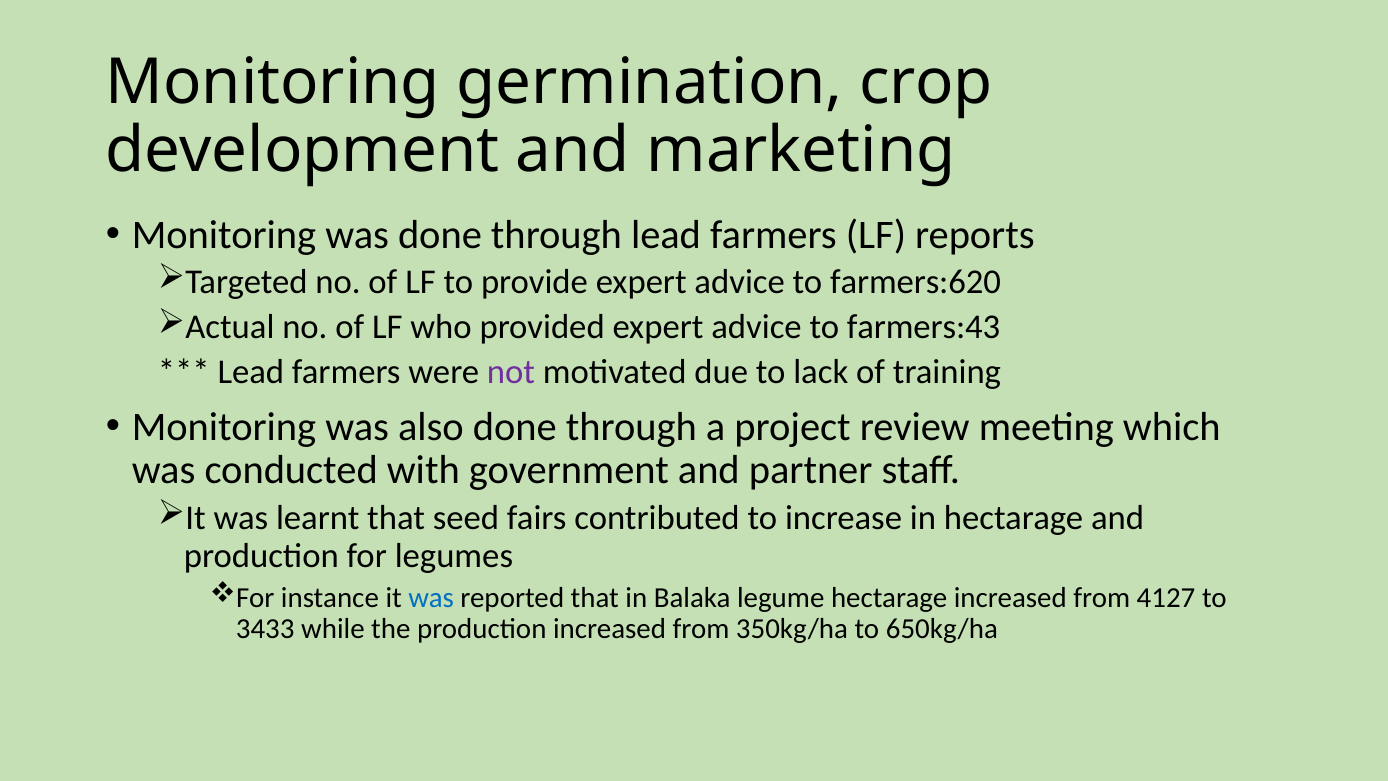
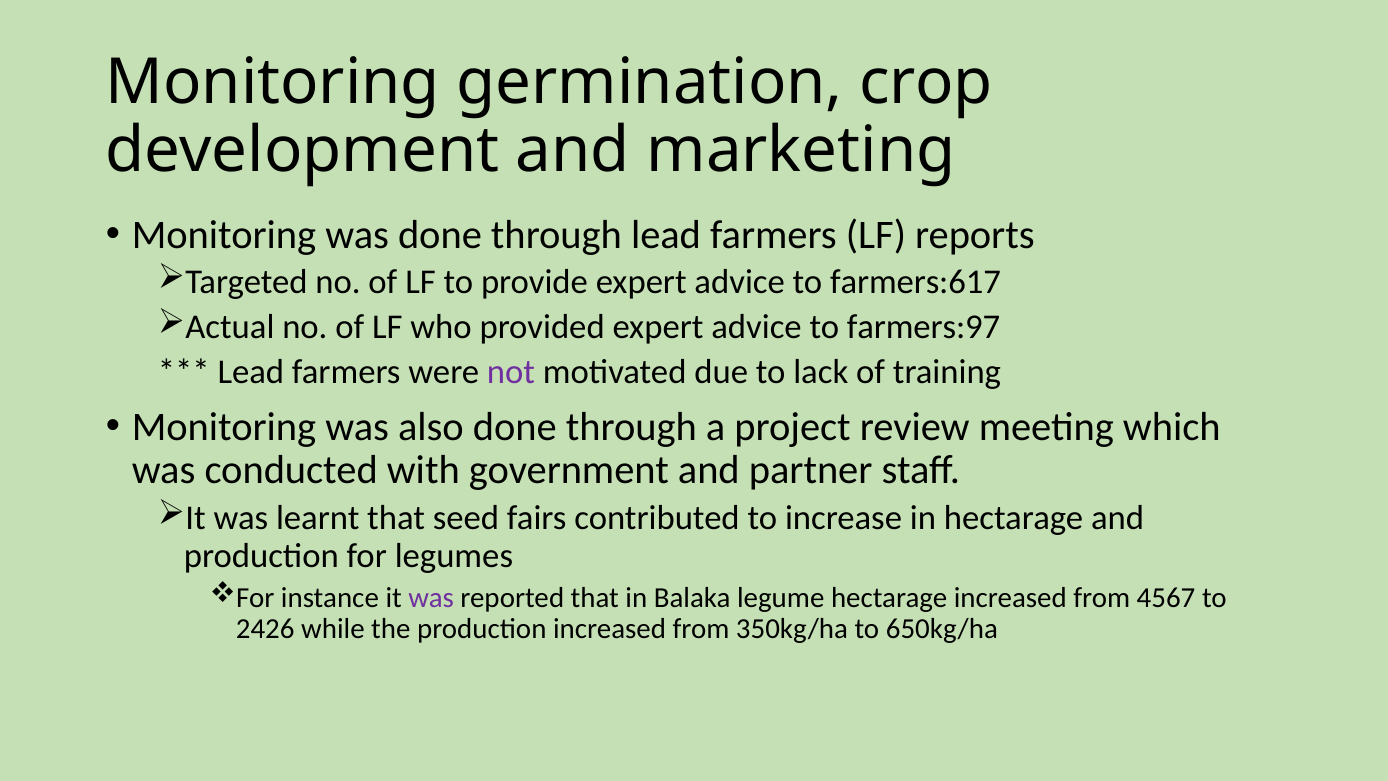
farmers:620: farmers:620 -> farmers:617
farmers:43: farmers:43 -> farmers:97
was at (431, 597) colour: blue -> purple
4127: 4127 -> 4567
3433: 3433 -> 2426
